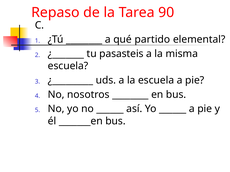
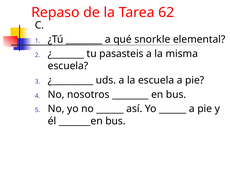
90: 90 -> 62
partido: partido -> snorkle
